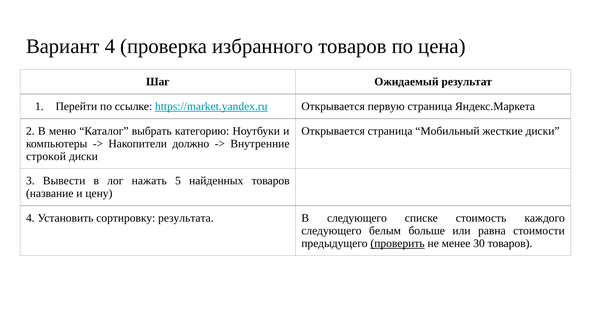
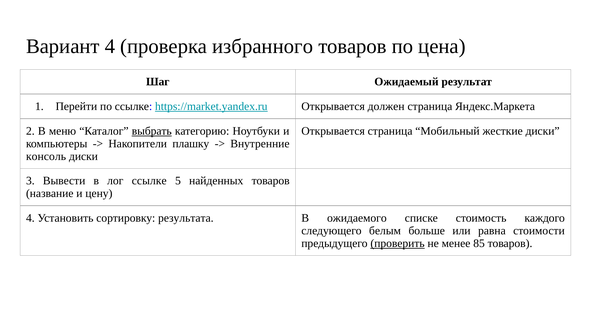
первую: первую -> должен
выбрать underline: none -> present
должно: должно -> плашку
строкой: строкой -> консоль
лог нажать: нажать -> ссылке
В следующего: следующего -> ожидаемого
30: 30 -> 85
